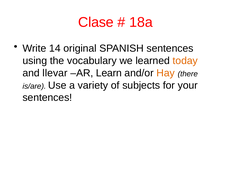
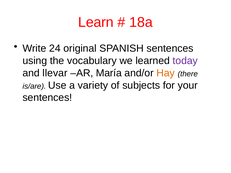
Clase: Clase -> Learn
14: 14 -> 24
today colour: orange -> purple
Learn: Learn -> María
